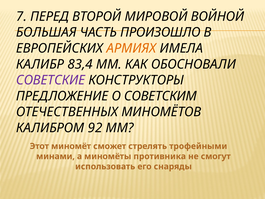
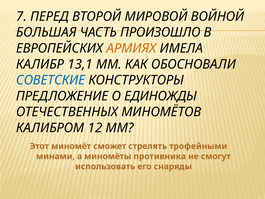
83,4: 83,4 -> 13,1
СОВЕТСКИЕ colour: purple -> blue
СОВЕТСКИМ: СОВЕТСКИМ -> ЕДИНОЖДЫ
92: 92 -> 12
